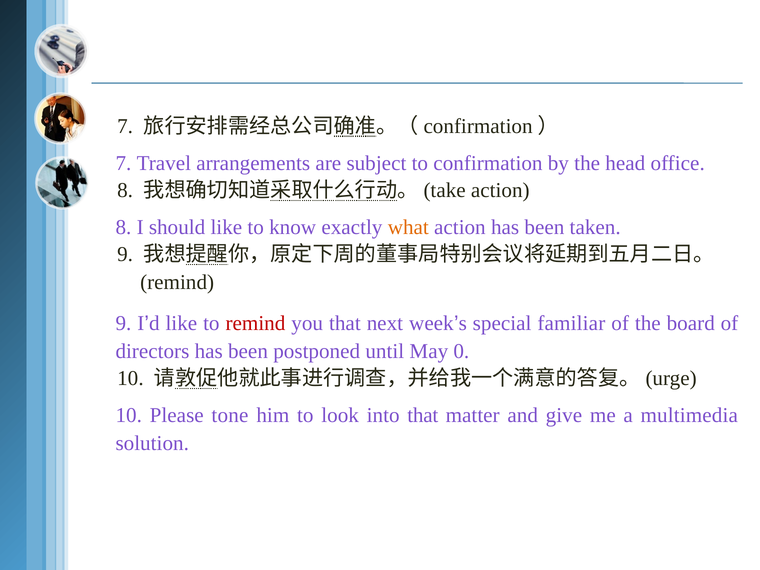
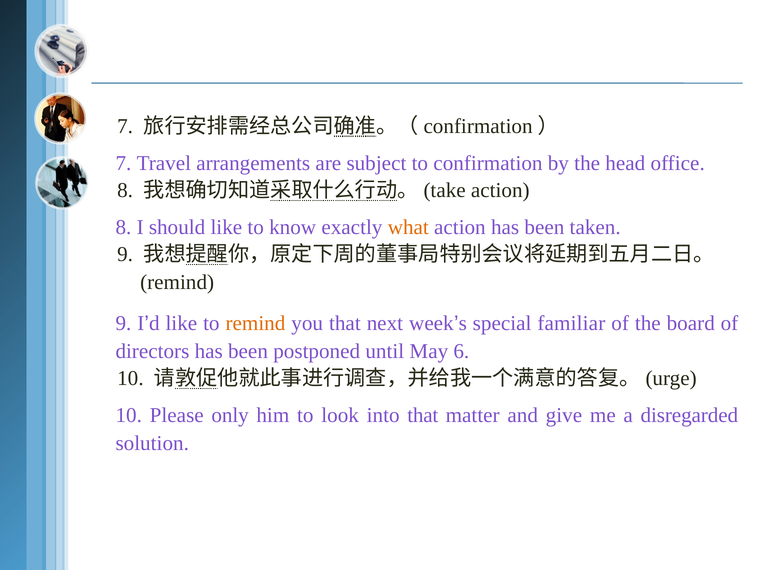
remind at (255, 324) colour: red -> orange
0: 0 -> 6
tone: tone -> only
multimedia: multimedia -> disregarded
